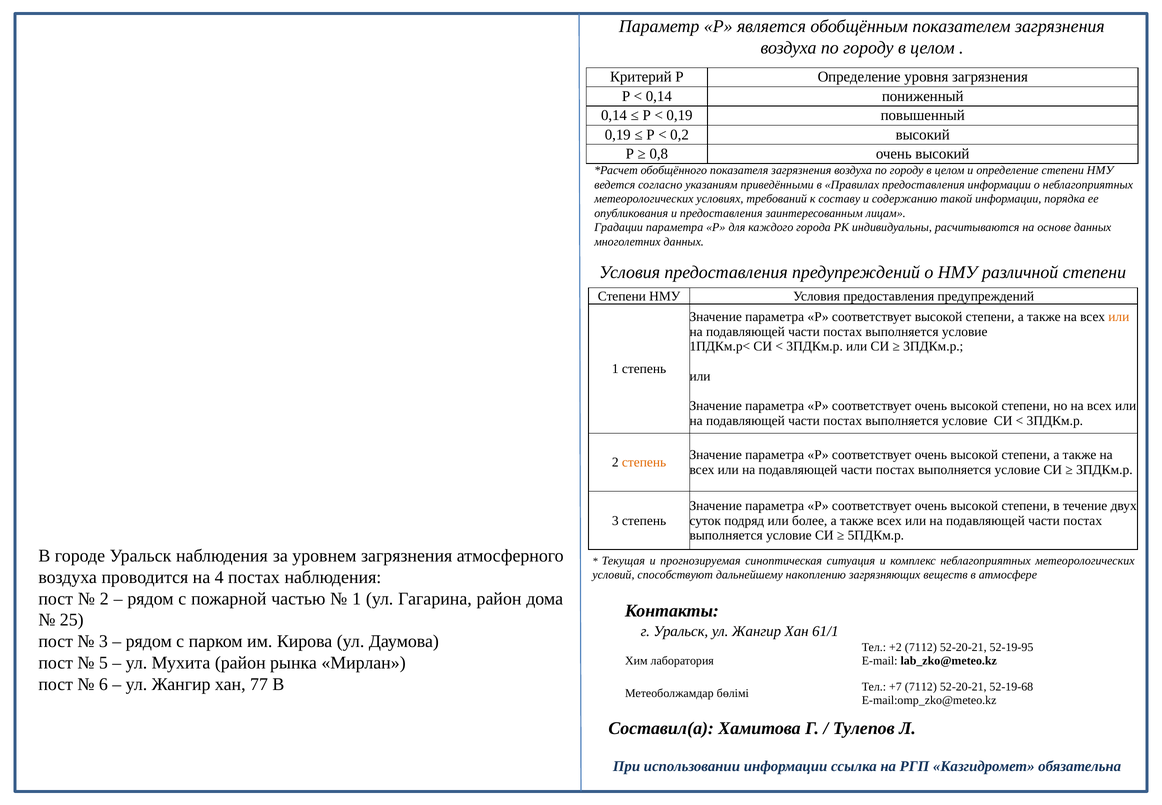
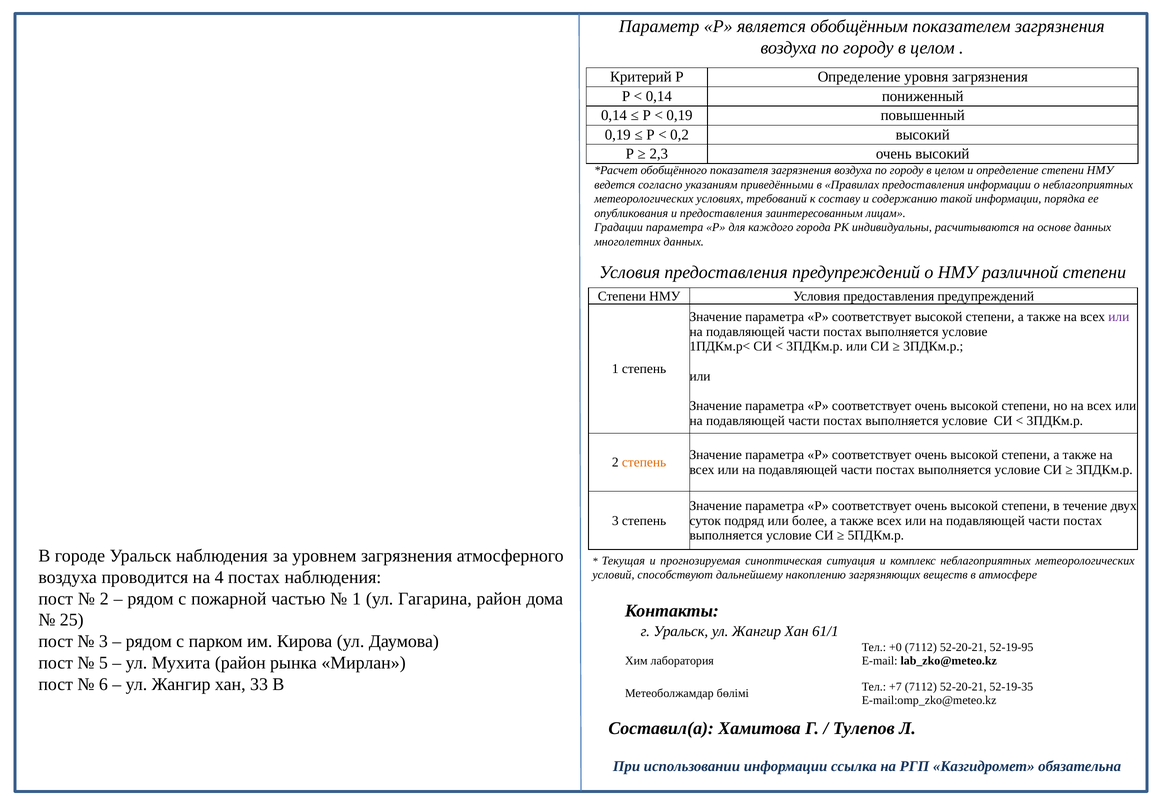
0,8: 0,8 -> 2,3
или at (1119, 317) colour: orange -> purple
+2: +2 -> +0
77: 77 -> 33
52-19-68: 52-19-68 -> 52-19-35
